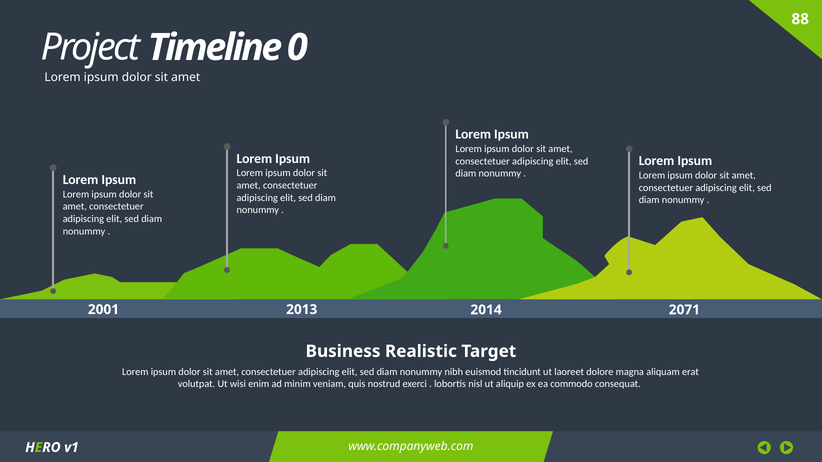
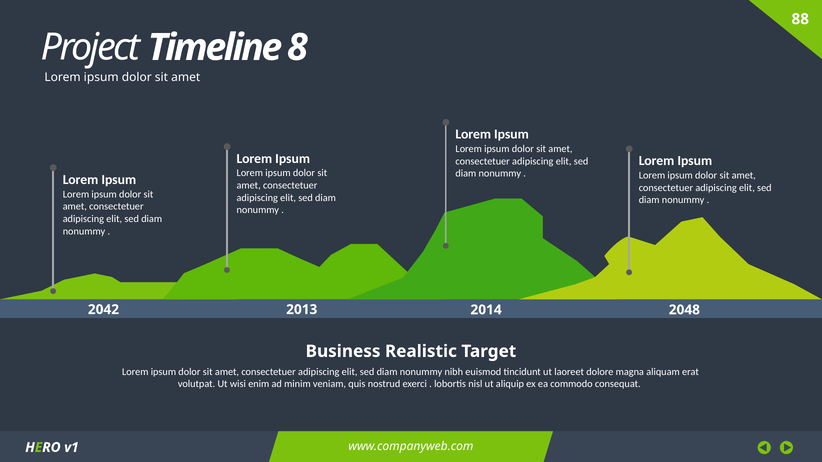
0: 0 -> 8
2001: 2001 -> 2042
2071: 2071 -> 2048
